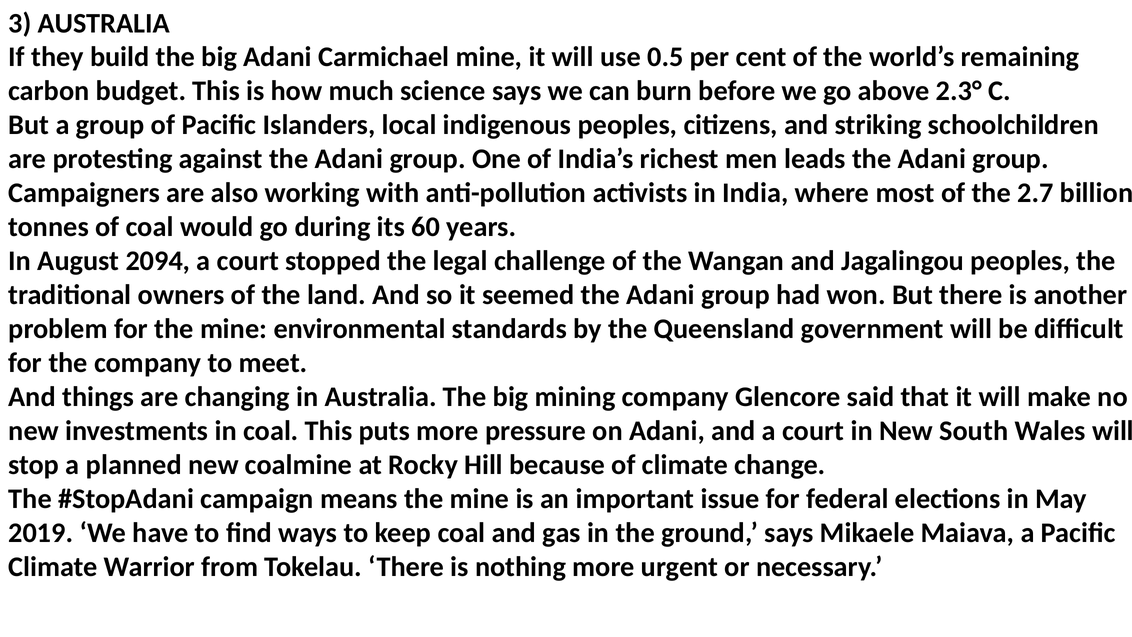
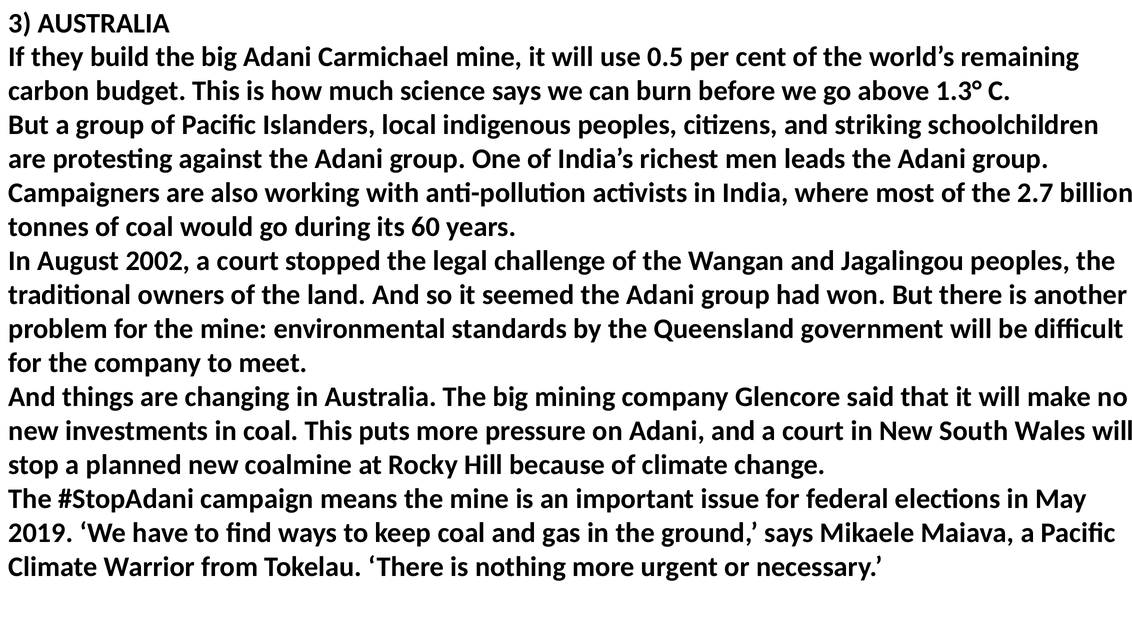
2.3°: 2.3° -> 1.3°
2094: 2094 -> 2002
